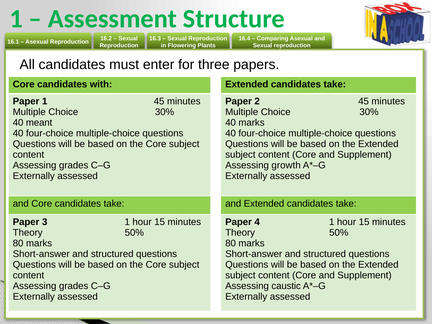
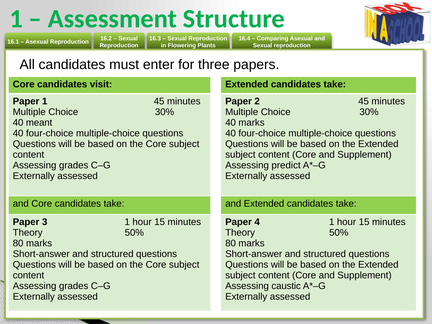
with: with -> visit
growth: growth -> predict
